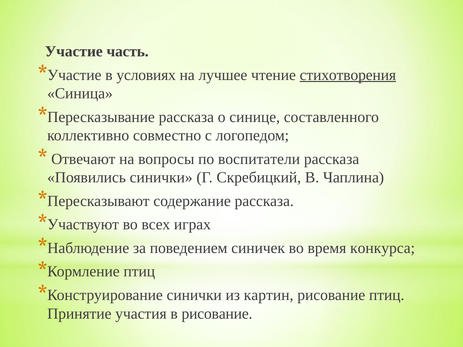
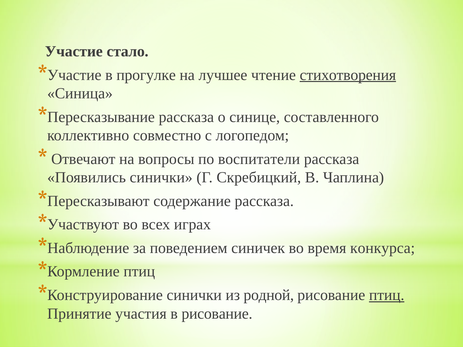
часть: часть -> стало
условиях: условиях -> прогулке
картин: картин -> родной
птиц at (387, 295) underline: none -> present
